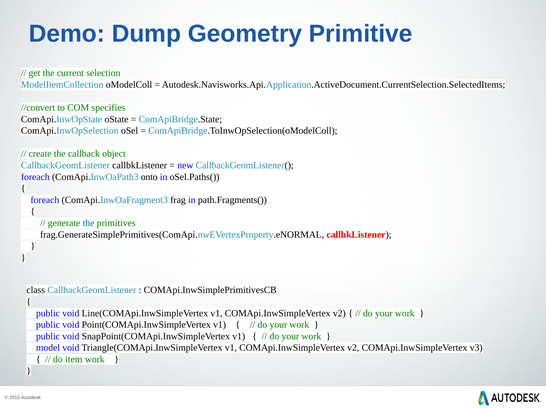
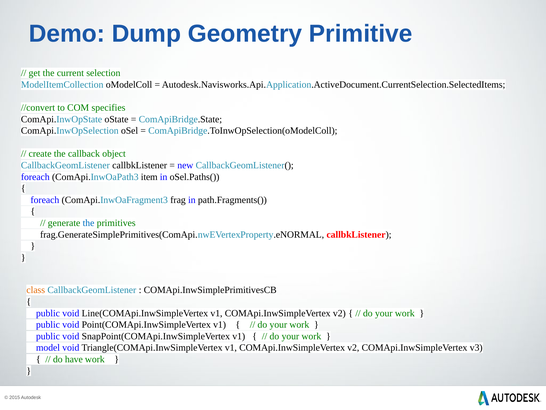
onto: onto -> item
class colour: black -> orange
item: item -> have
